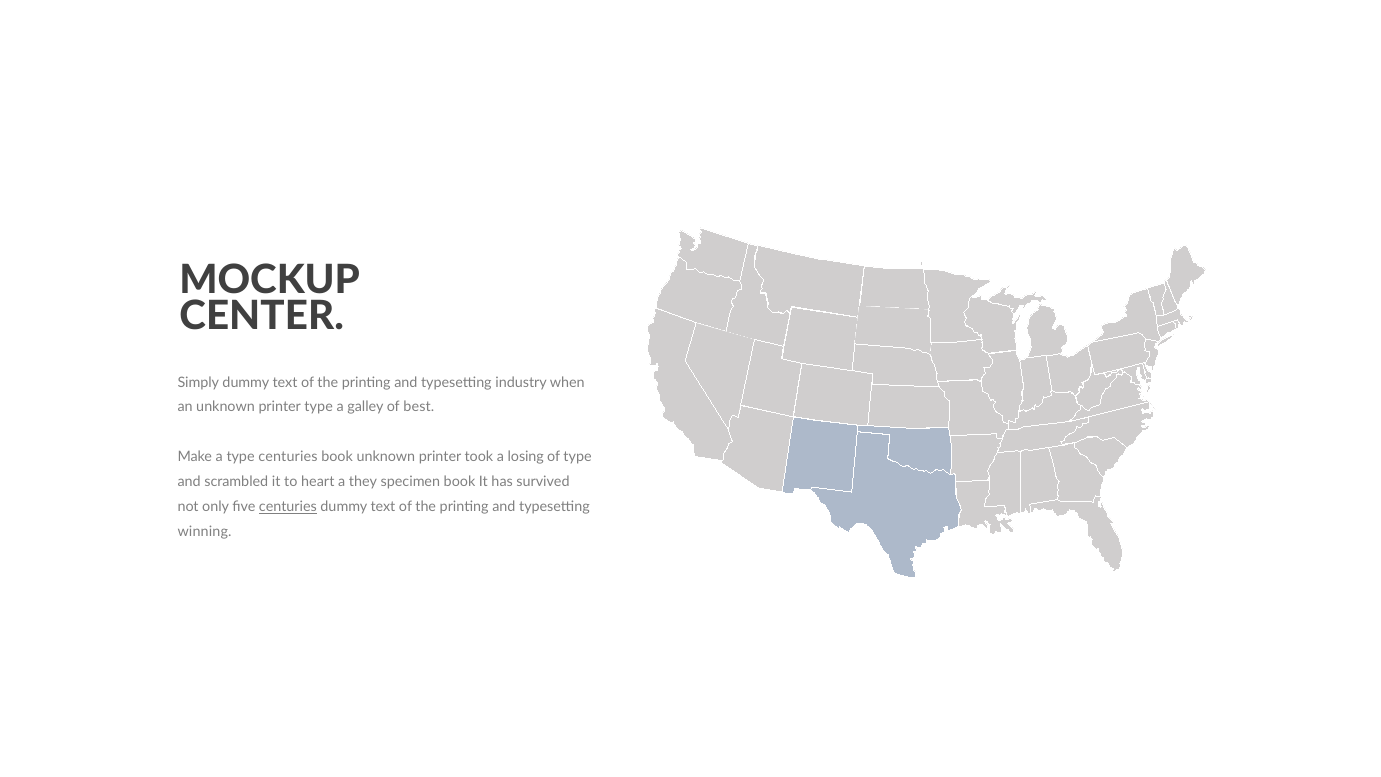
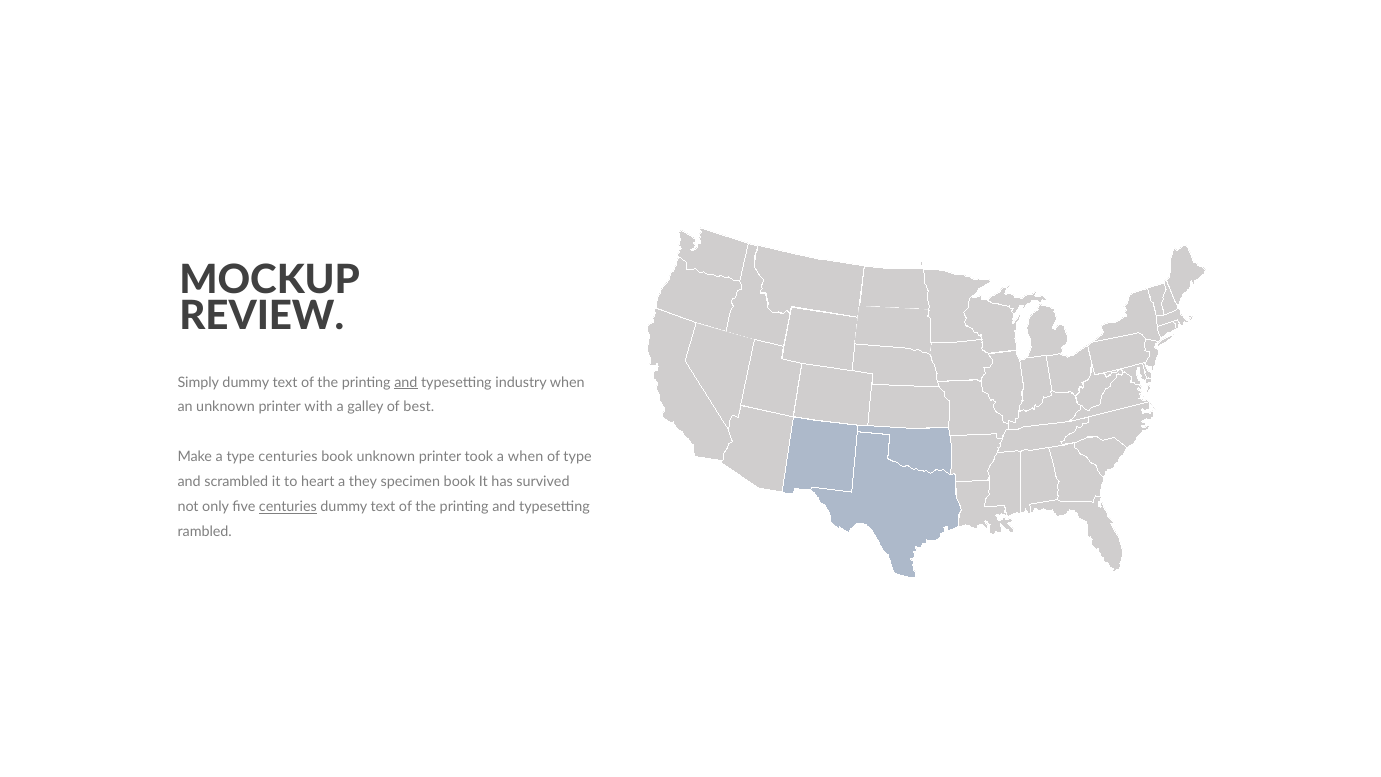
CENTER: CENTER -> REVIEW
and at (406, 382) underline: none -> present
printer type: type -> with
a losing: losing -> when
winning: winning -> rambled
